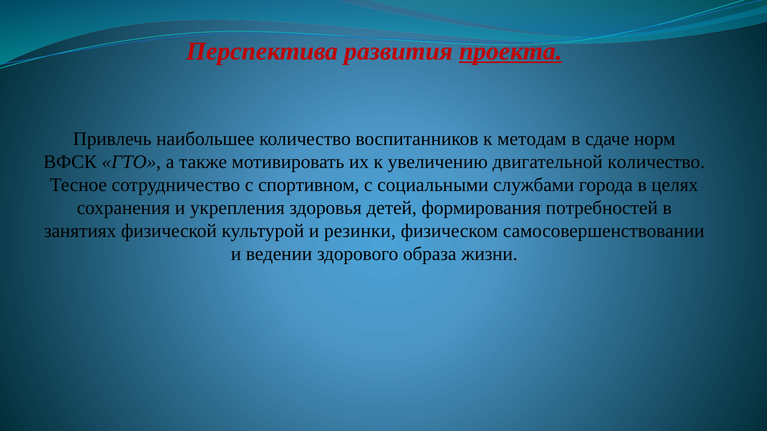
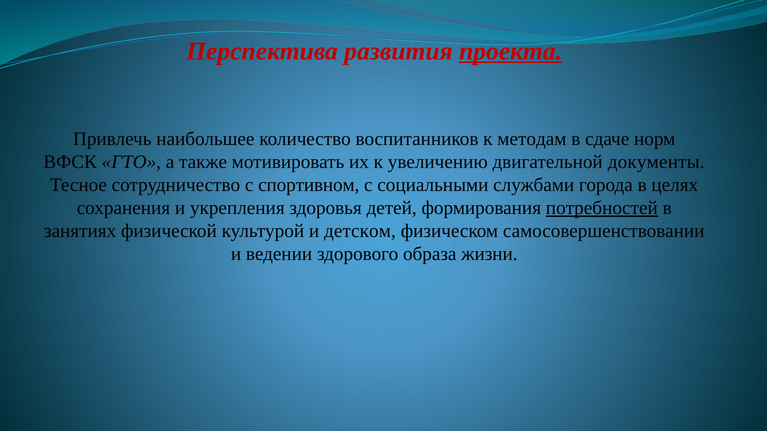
двигательной количество: количество -> документы
потребностей underline: none -> present
резинки: резинки -> детском
